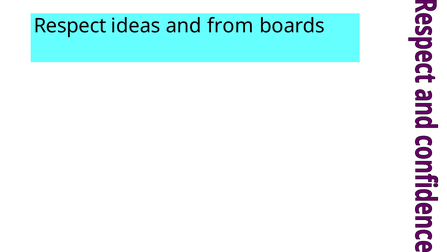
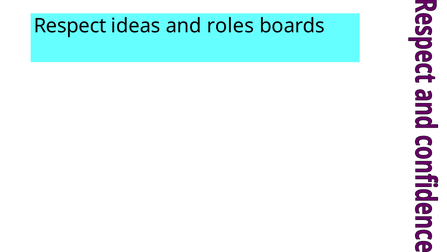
from: from -> roles
